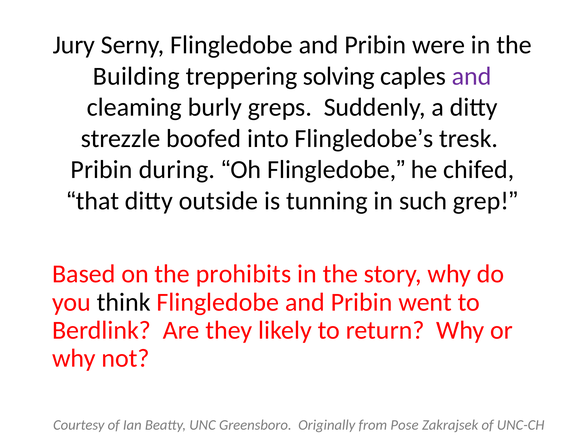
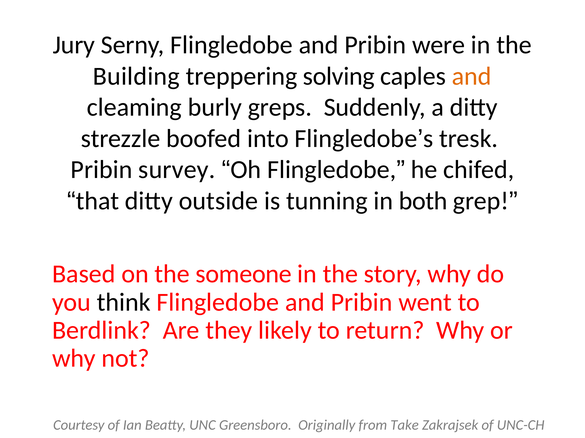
and at (472, 76) colour: purple -> orange
during: during -> survey
such: such -> both
prohibits: prohibits -> someone
Pose: Pose -> Take
